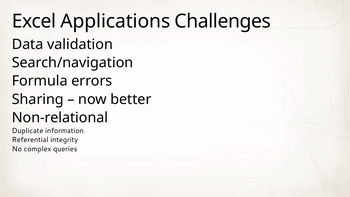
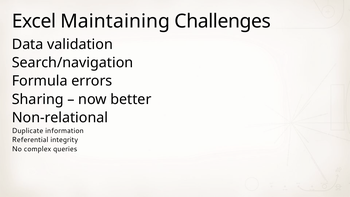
Applications: Applications -> Maintaining
